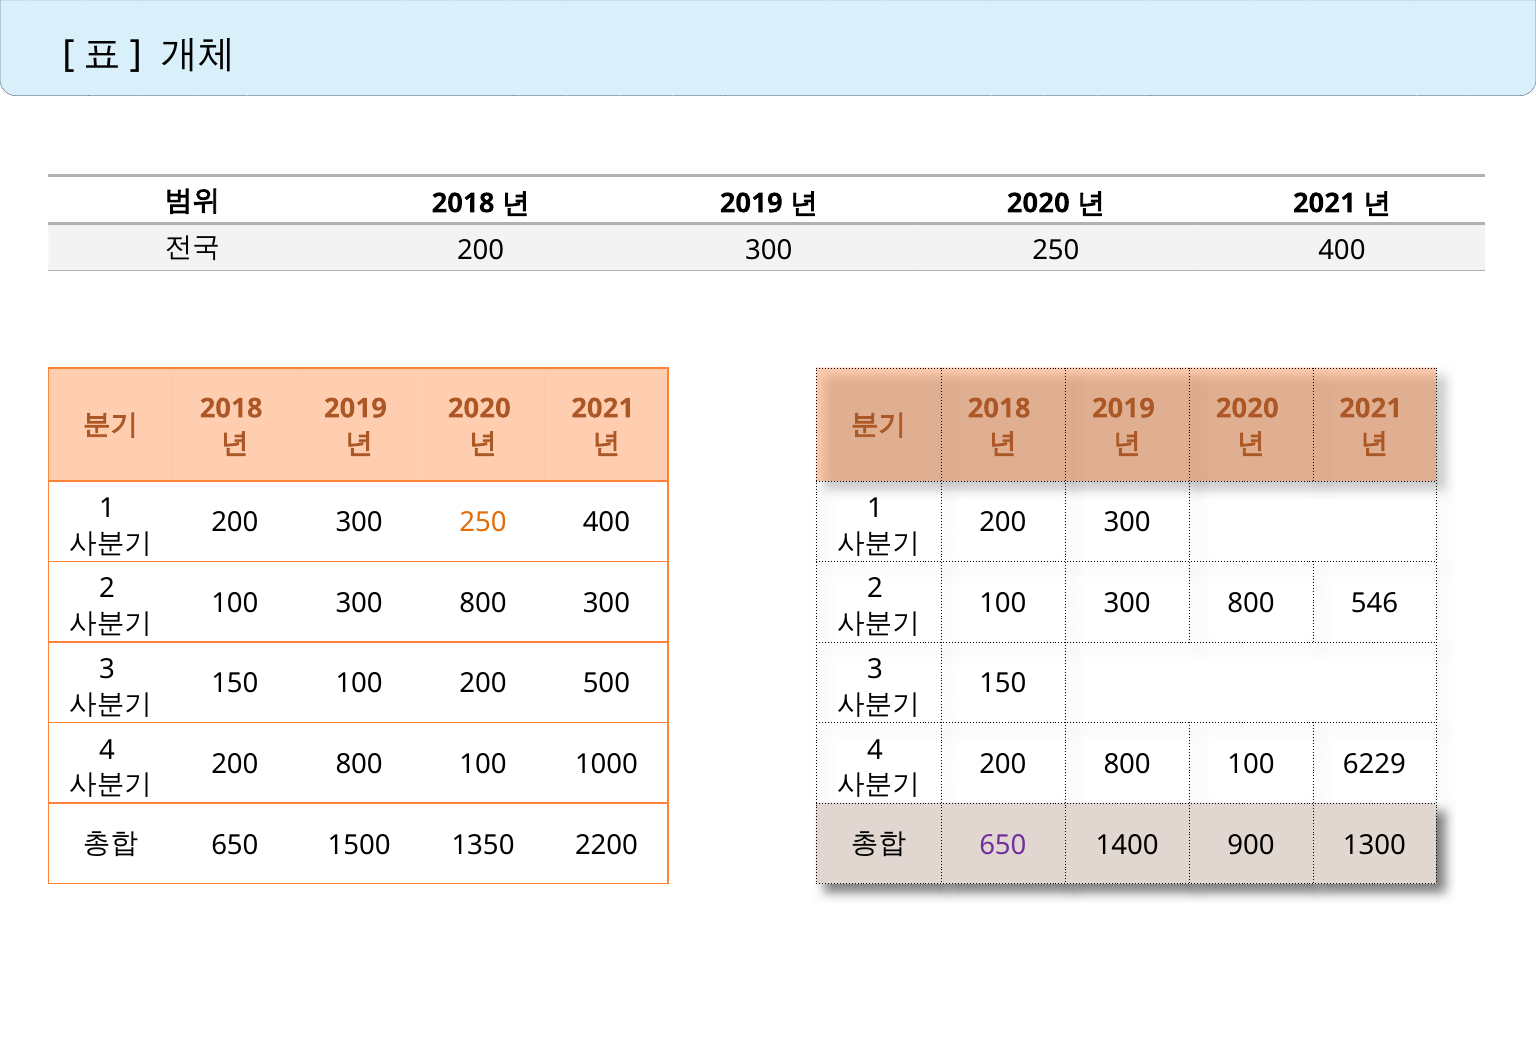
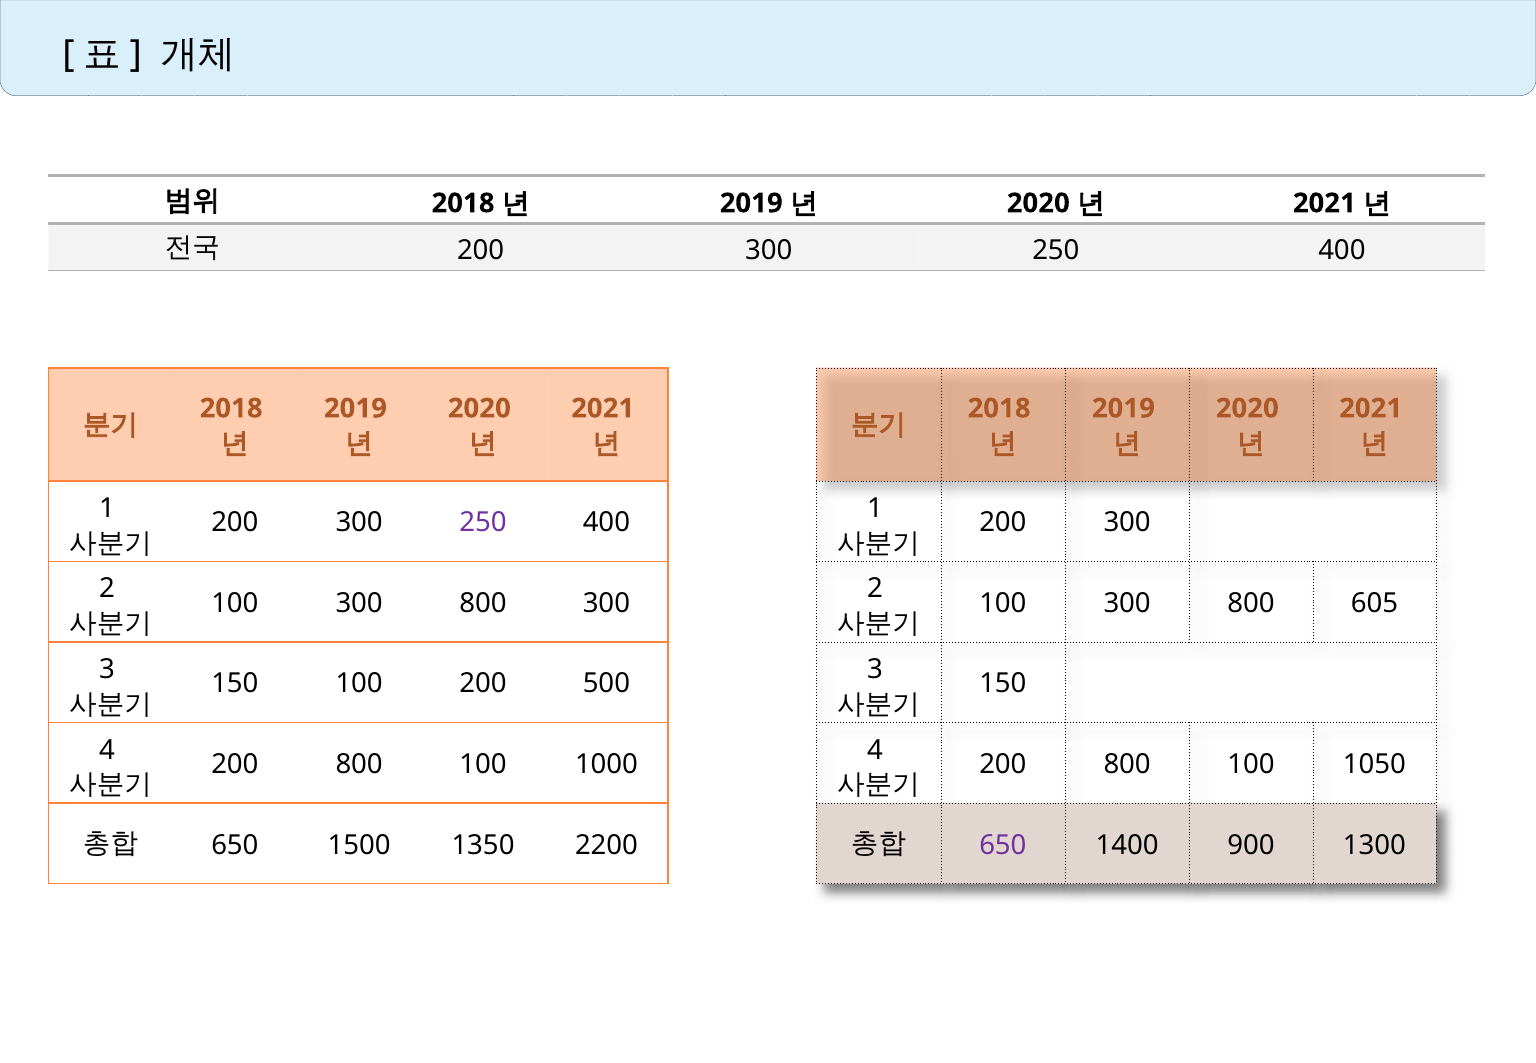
250 at (483, 523) colour: orange -> purple
546: 546 -> 605
6229: 6229 -> 1050
